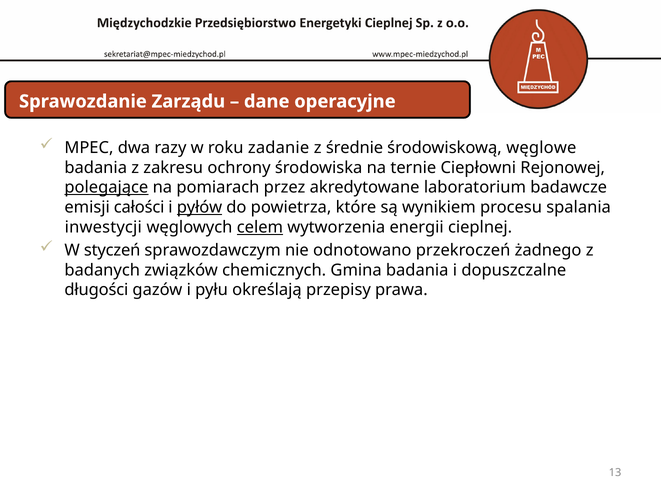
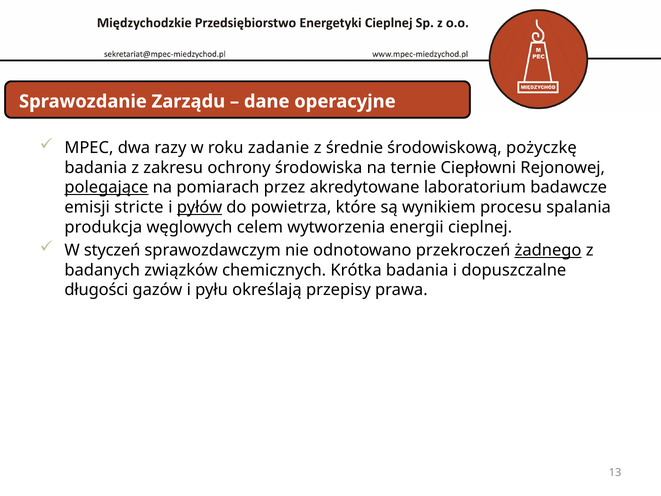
węglowe: węglowe -> pożyczkę
całości: całości -> stricte
inwestycji: inwestycji -> produkcja
celem underline: present -> none
żadnego underline: none -> present
Gmina: Gmina -> Krótka
